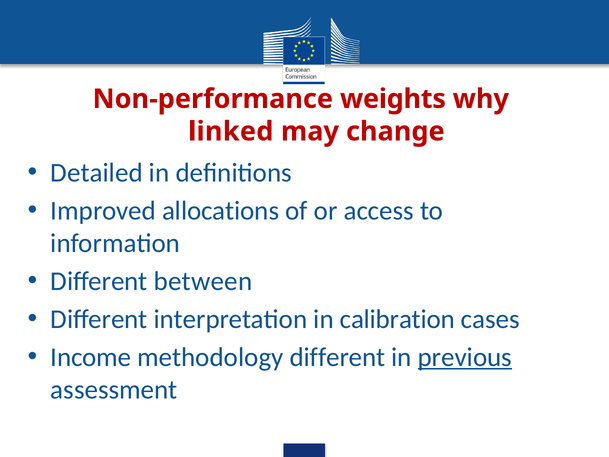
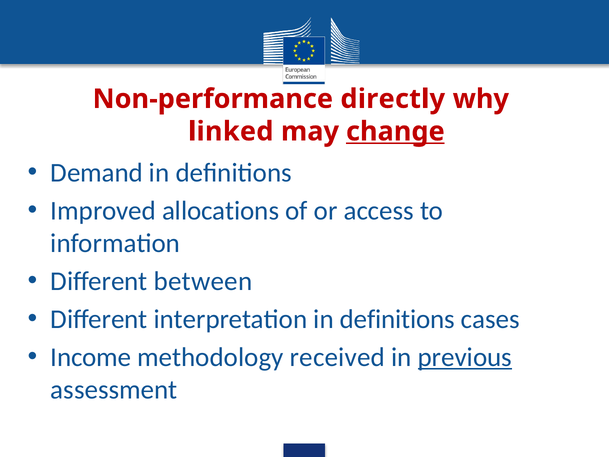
weights: weights -> directly
change underline: none -> present
Detailed: Detailed -> Demand
interpretation in calibration: calibration -> definitions
methodology different: different -> received
